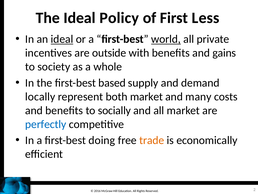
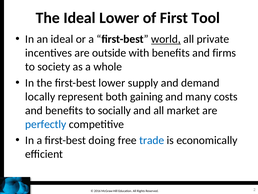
Ideal Policy: Policy -> Lower
Less: Less -> Tool
ideal at (62, 39) underline: present -> none
gains: gains -> firms
first-best based: based -> lower
both market: market -> gaining
trade colour: orange -> blue
